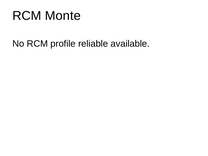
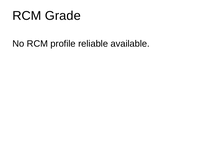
Monte: Monte -> Grade
